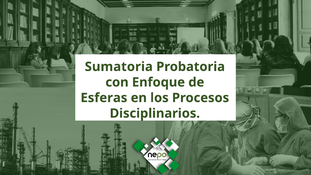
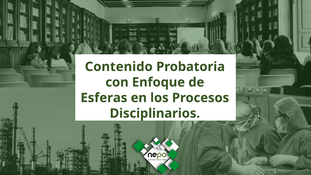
Sumatoria: Sumatoria -> Contenido
